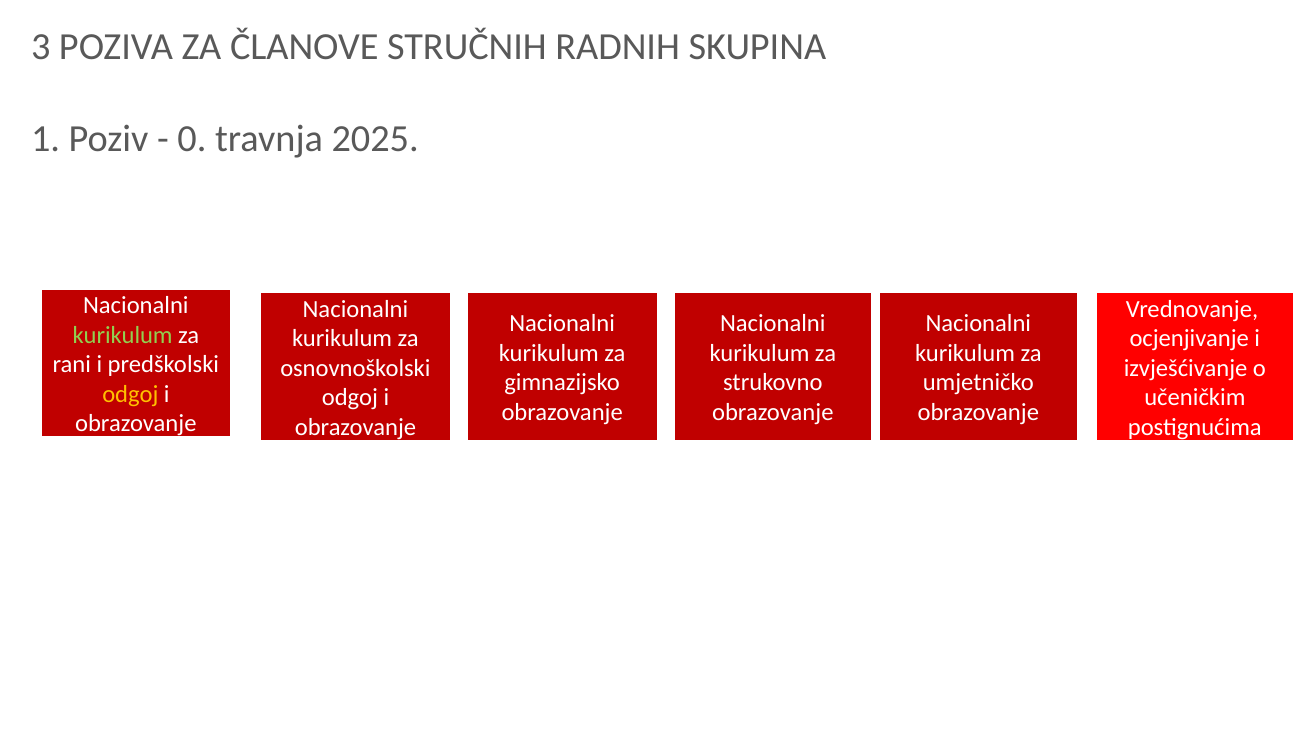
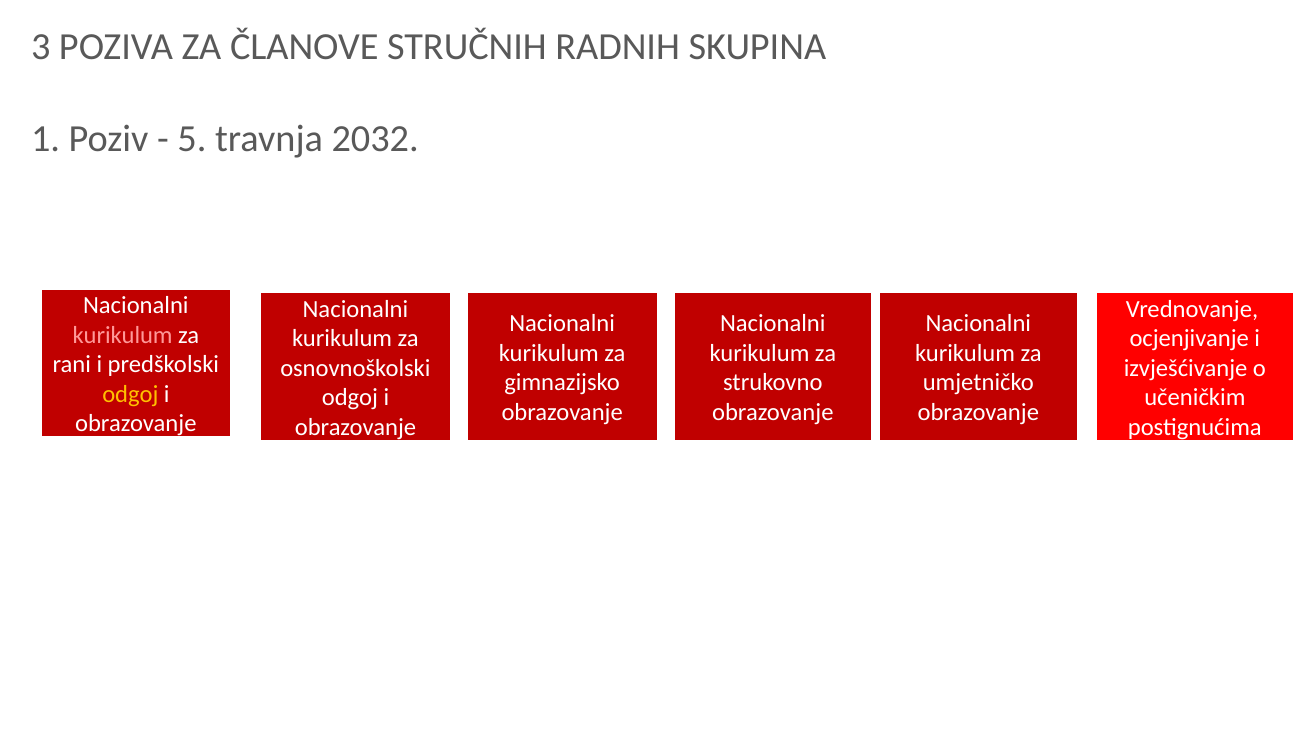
0: 0 -> 5
2025: 2025 -> 2032
kurikulum at (123, 336) colour: light green -> pink
